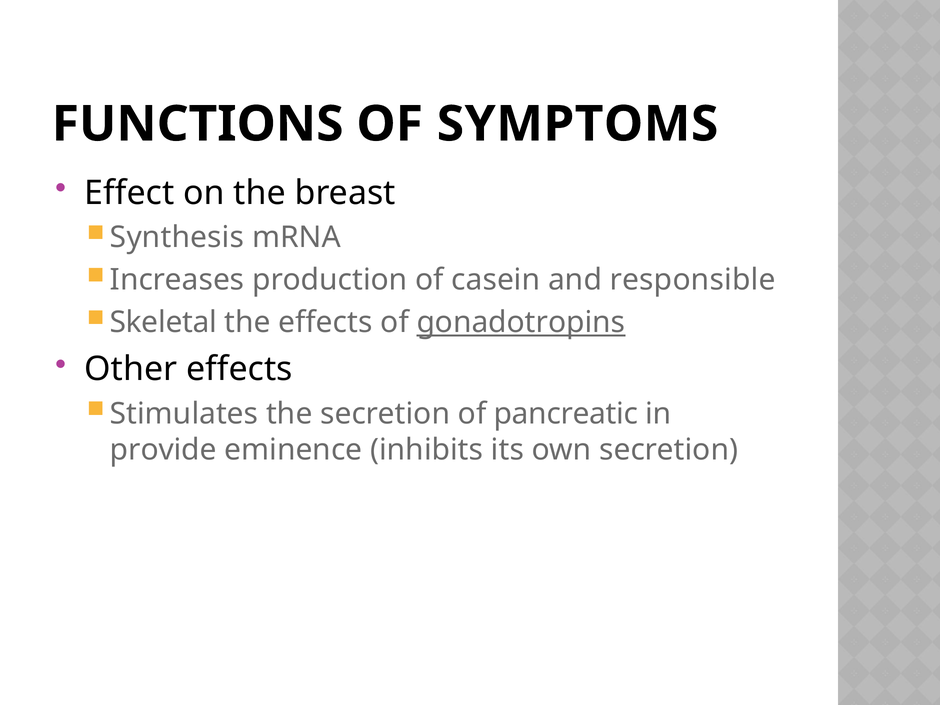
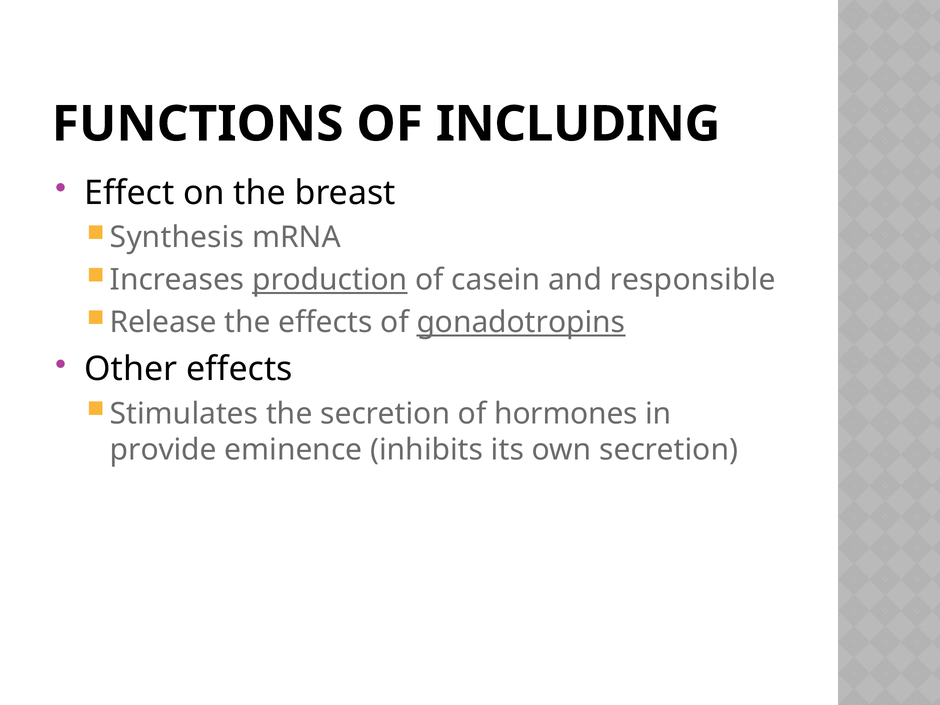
SYMPTOMS: SYMPTOMS -> INCLUDING
production underline: none -> present
Skeletal: Skeletal -> Release
pancreatic: pancreatic -> hormones
